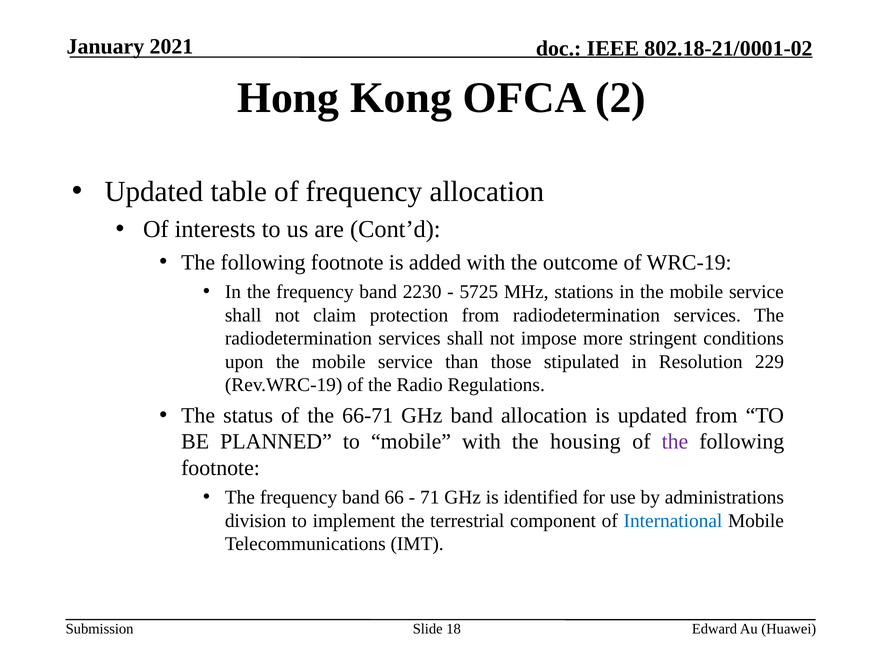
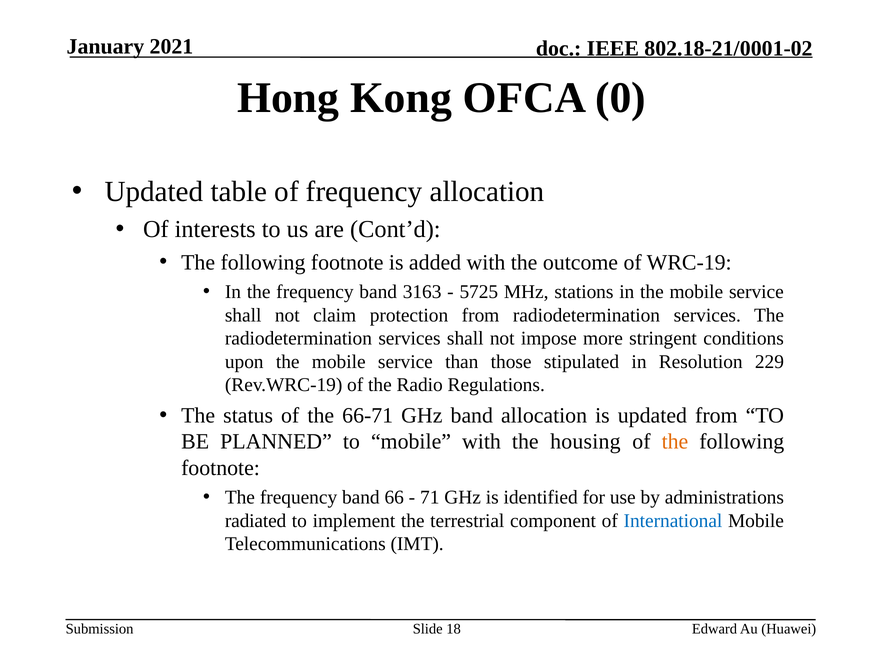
2: 2 -> 0
2230: 2230 -> 3163
the at (675, 441) colour: purple -> orange
division: division -> radiated
